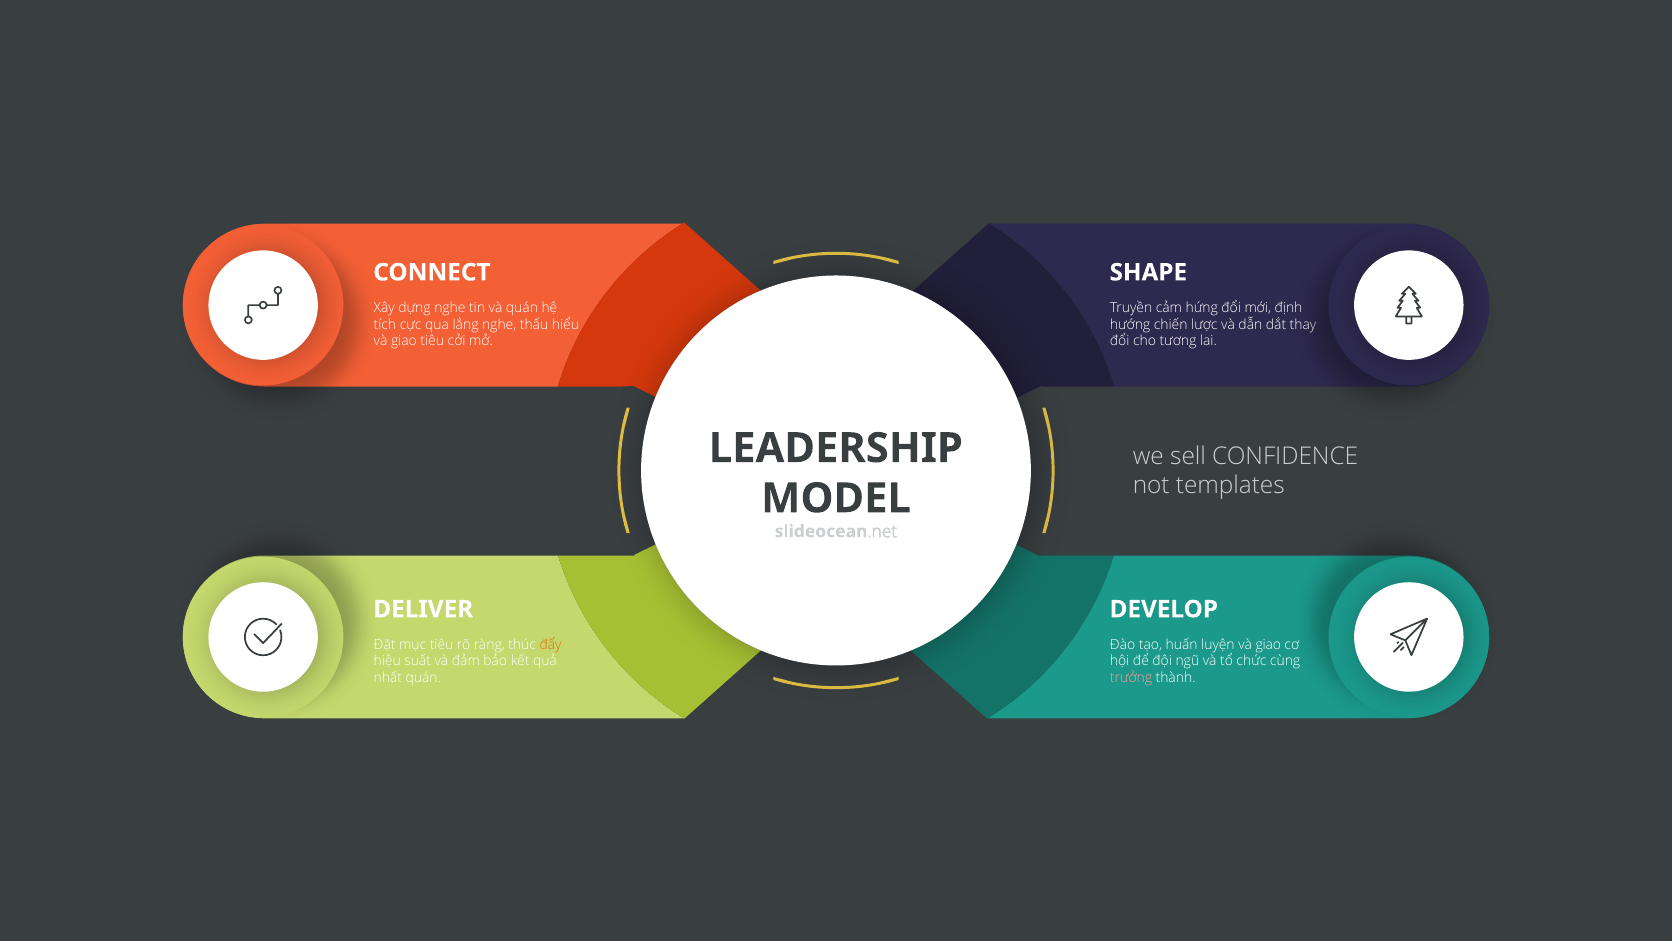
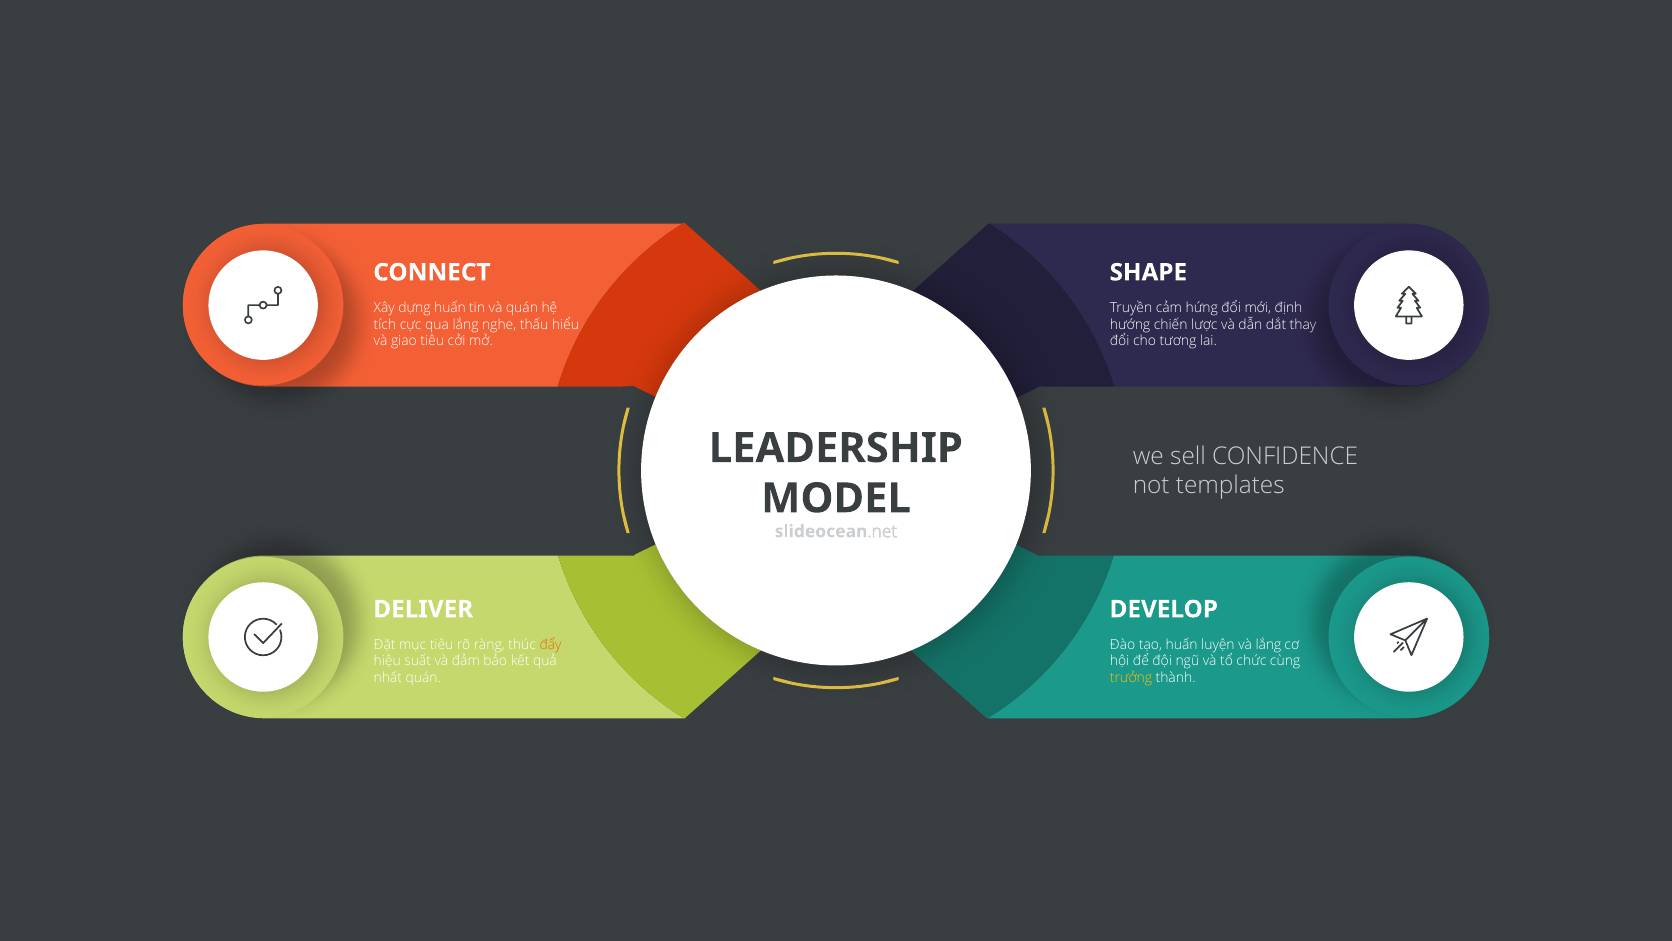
dựng nghe: nghe -> huấn
luyện và giao: giao -> lắng
trưởng colour: pink -> yellow
